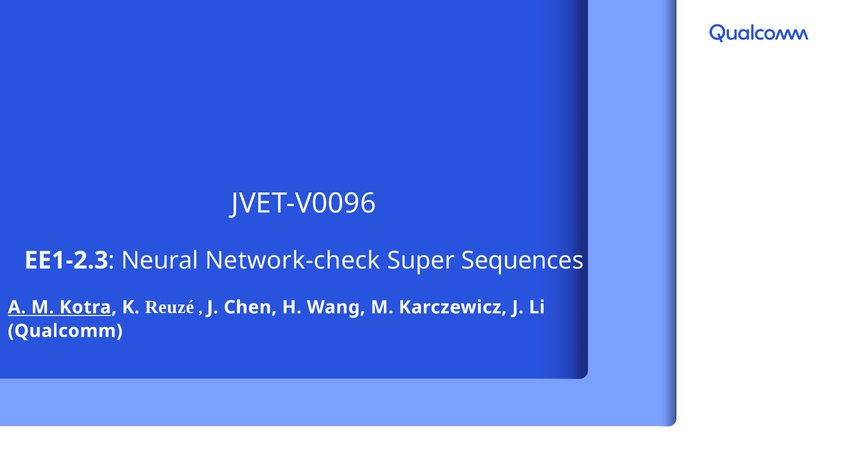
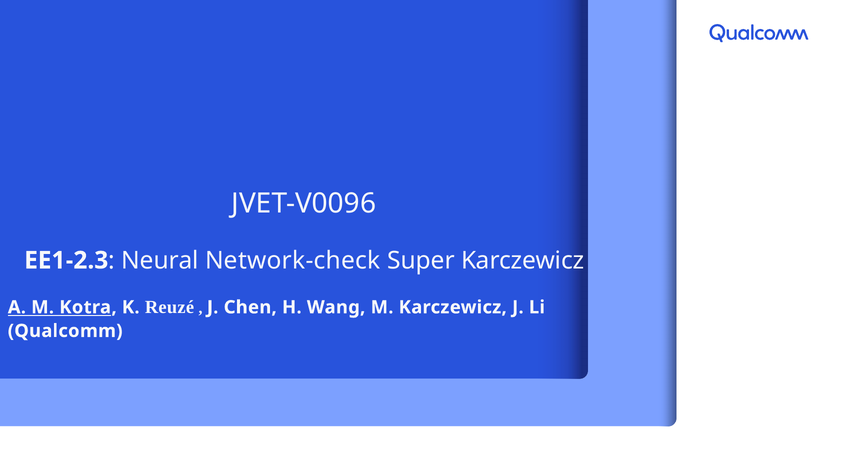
Super Sequences: Sequences -> Karczewicz
